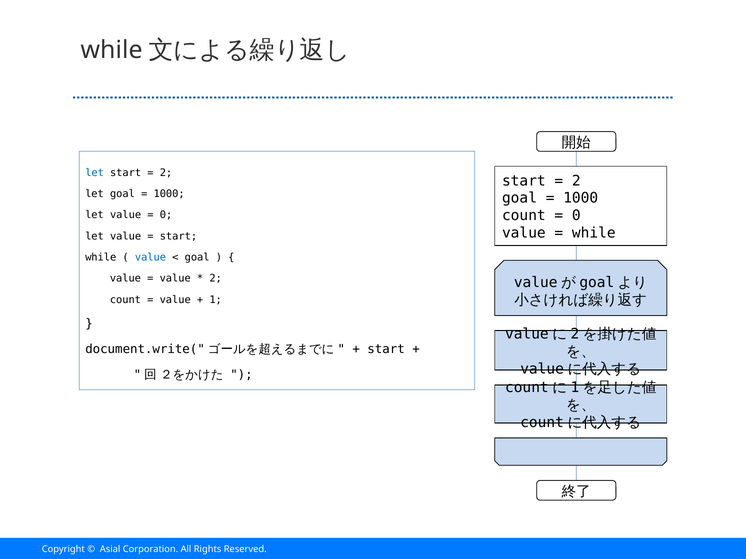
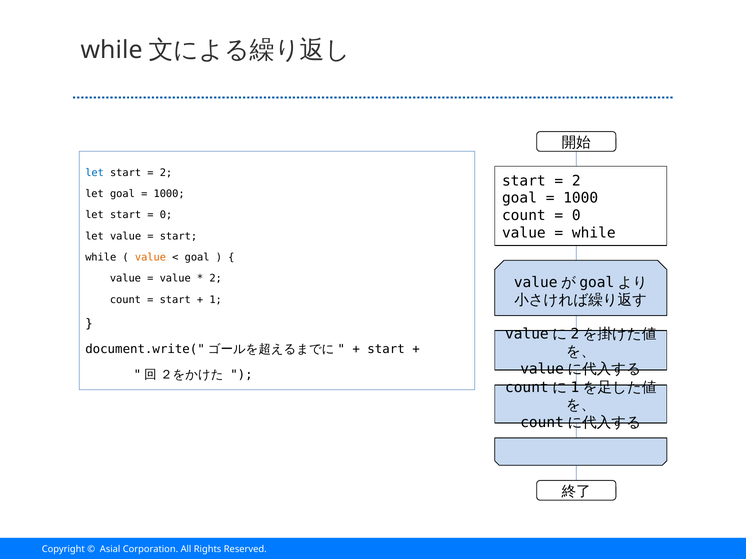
value at (126, 215): value -> start
value at (150, 258) colour: blue -> orange
value at (175, 300): value -> start
